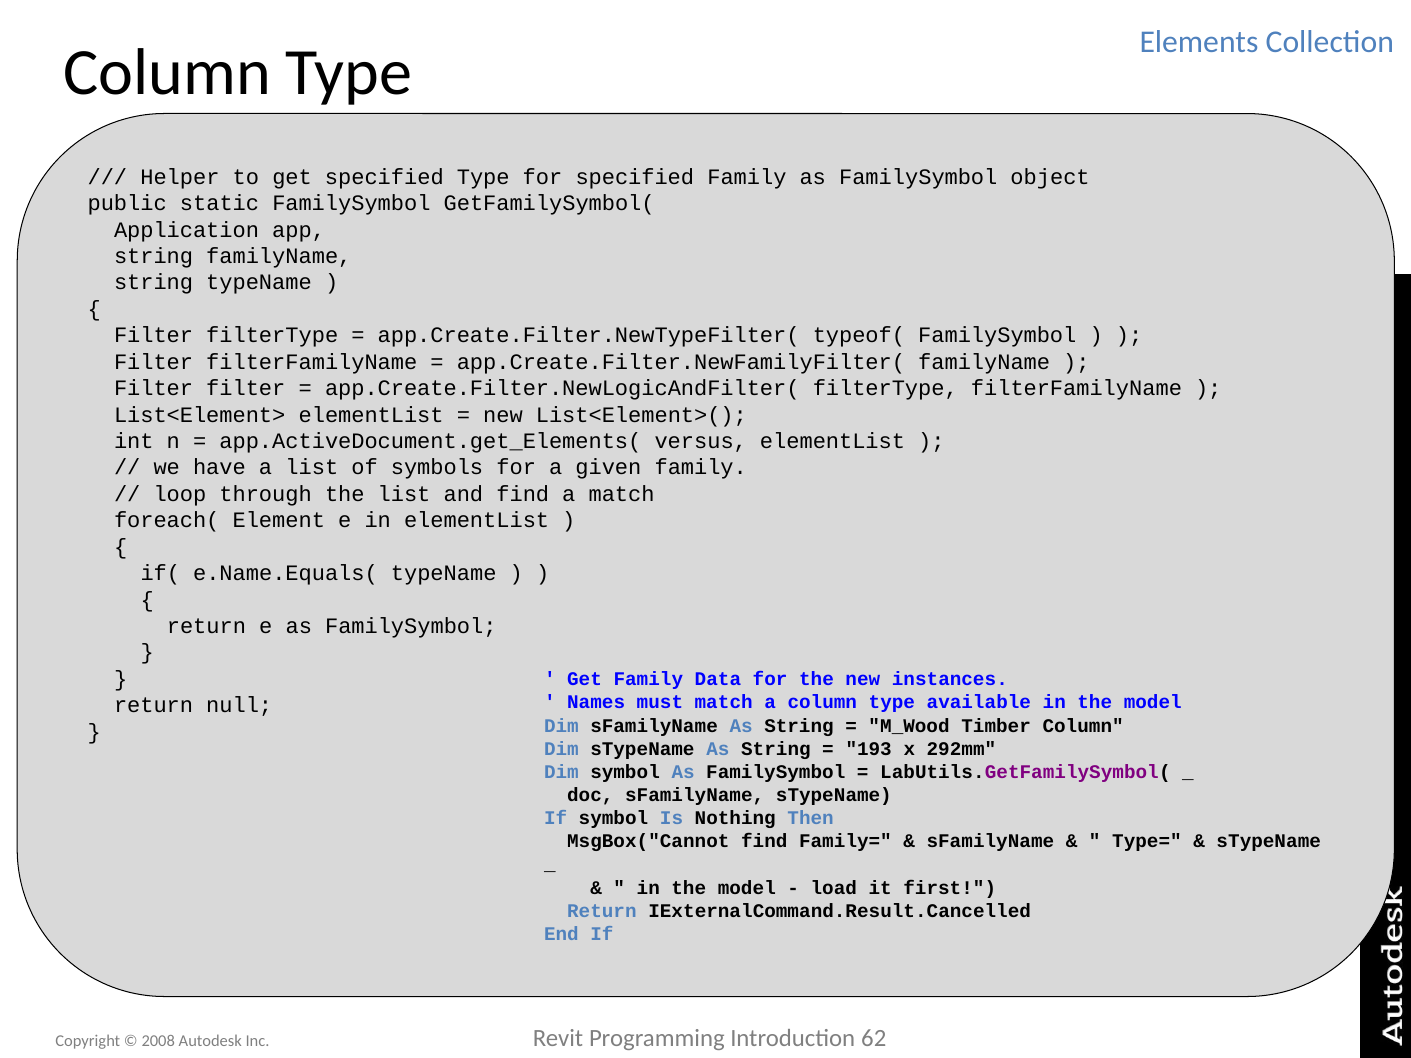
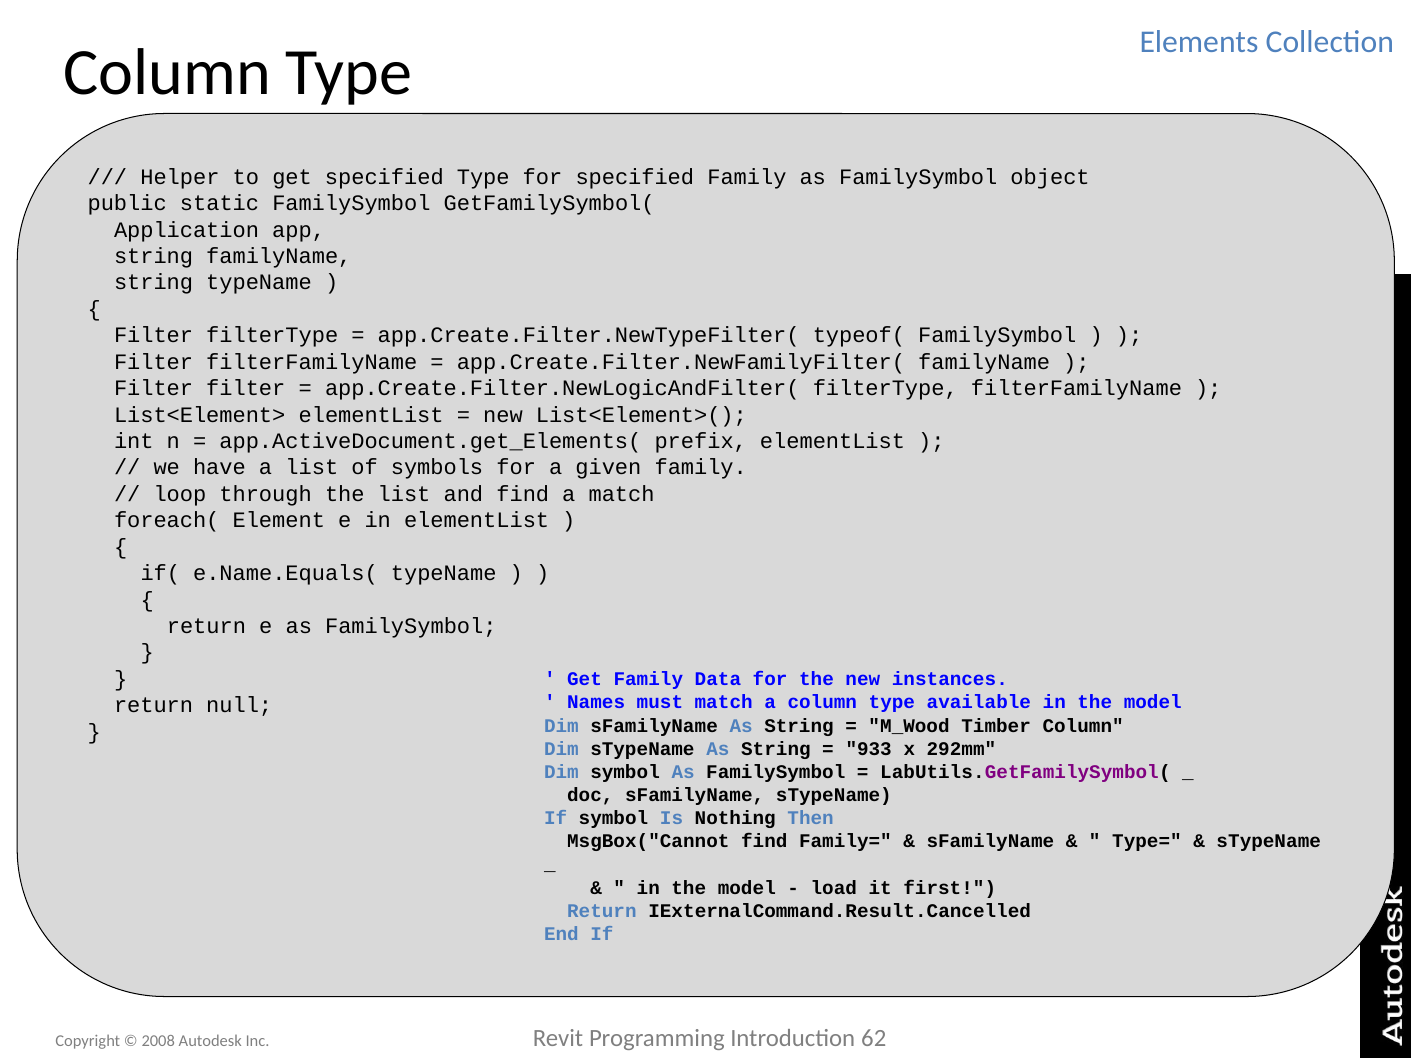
versus: versus -> prefix
193: 193 -> 933
